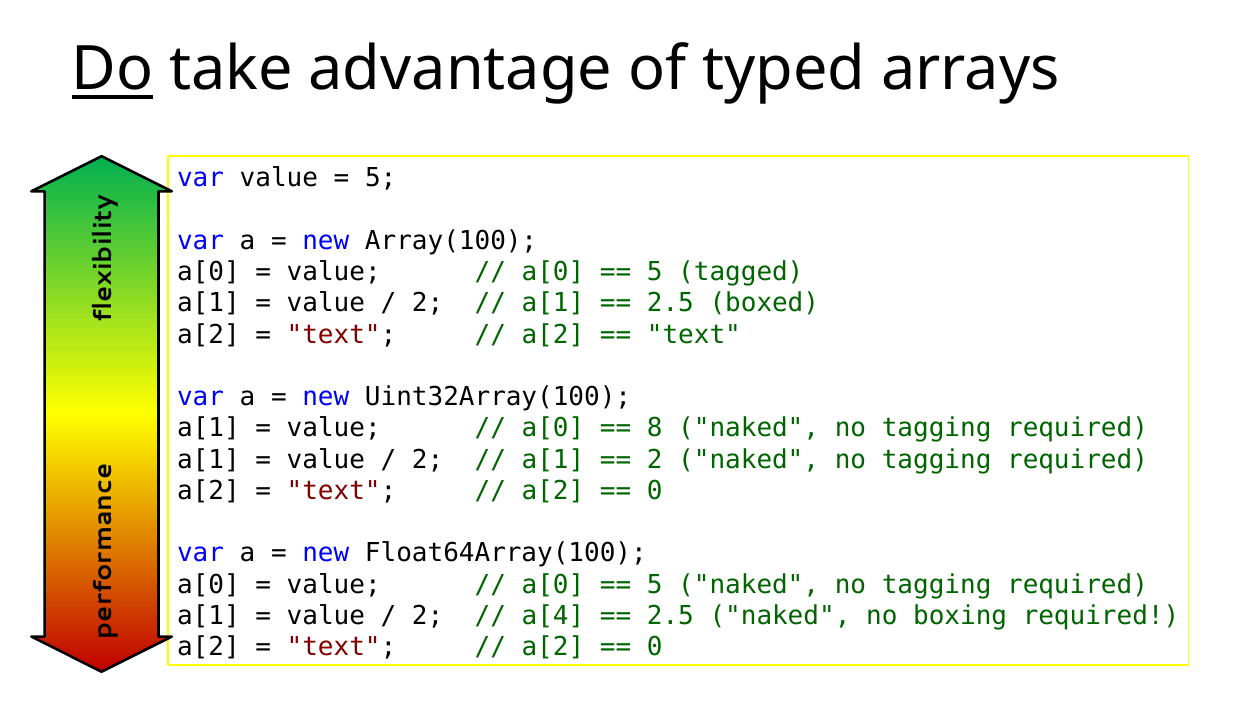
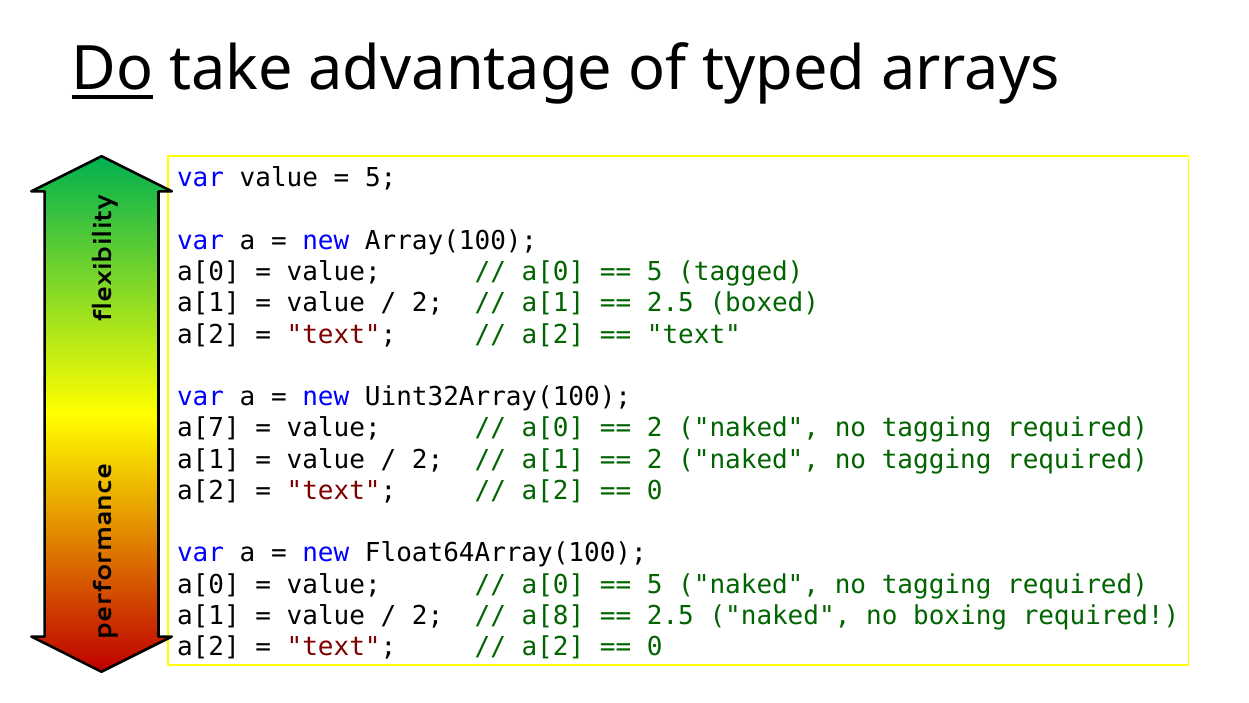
a[1 at (208, 428): a[1 -> a[7
8 at (655, 428): 8 -> 2
a[4: a[4 -> a[8
